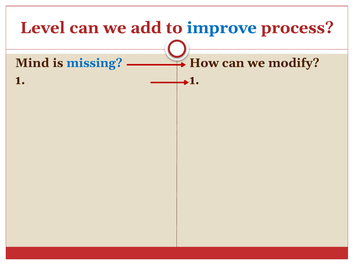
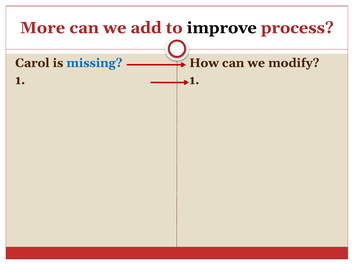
Level: Level -> More
improve colour: blue -> black
Mind: Mind -> Carol
